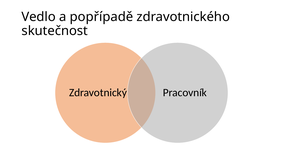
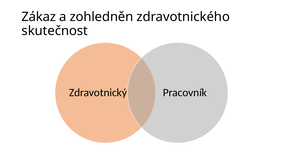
Vedlo: Vedlo -> Zákaz
popřípadě: popřípadě -> zohledněn
